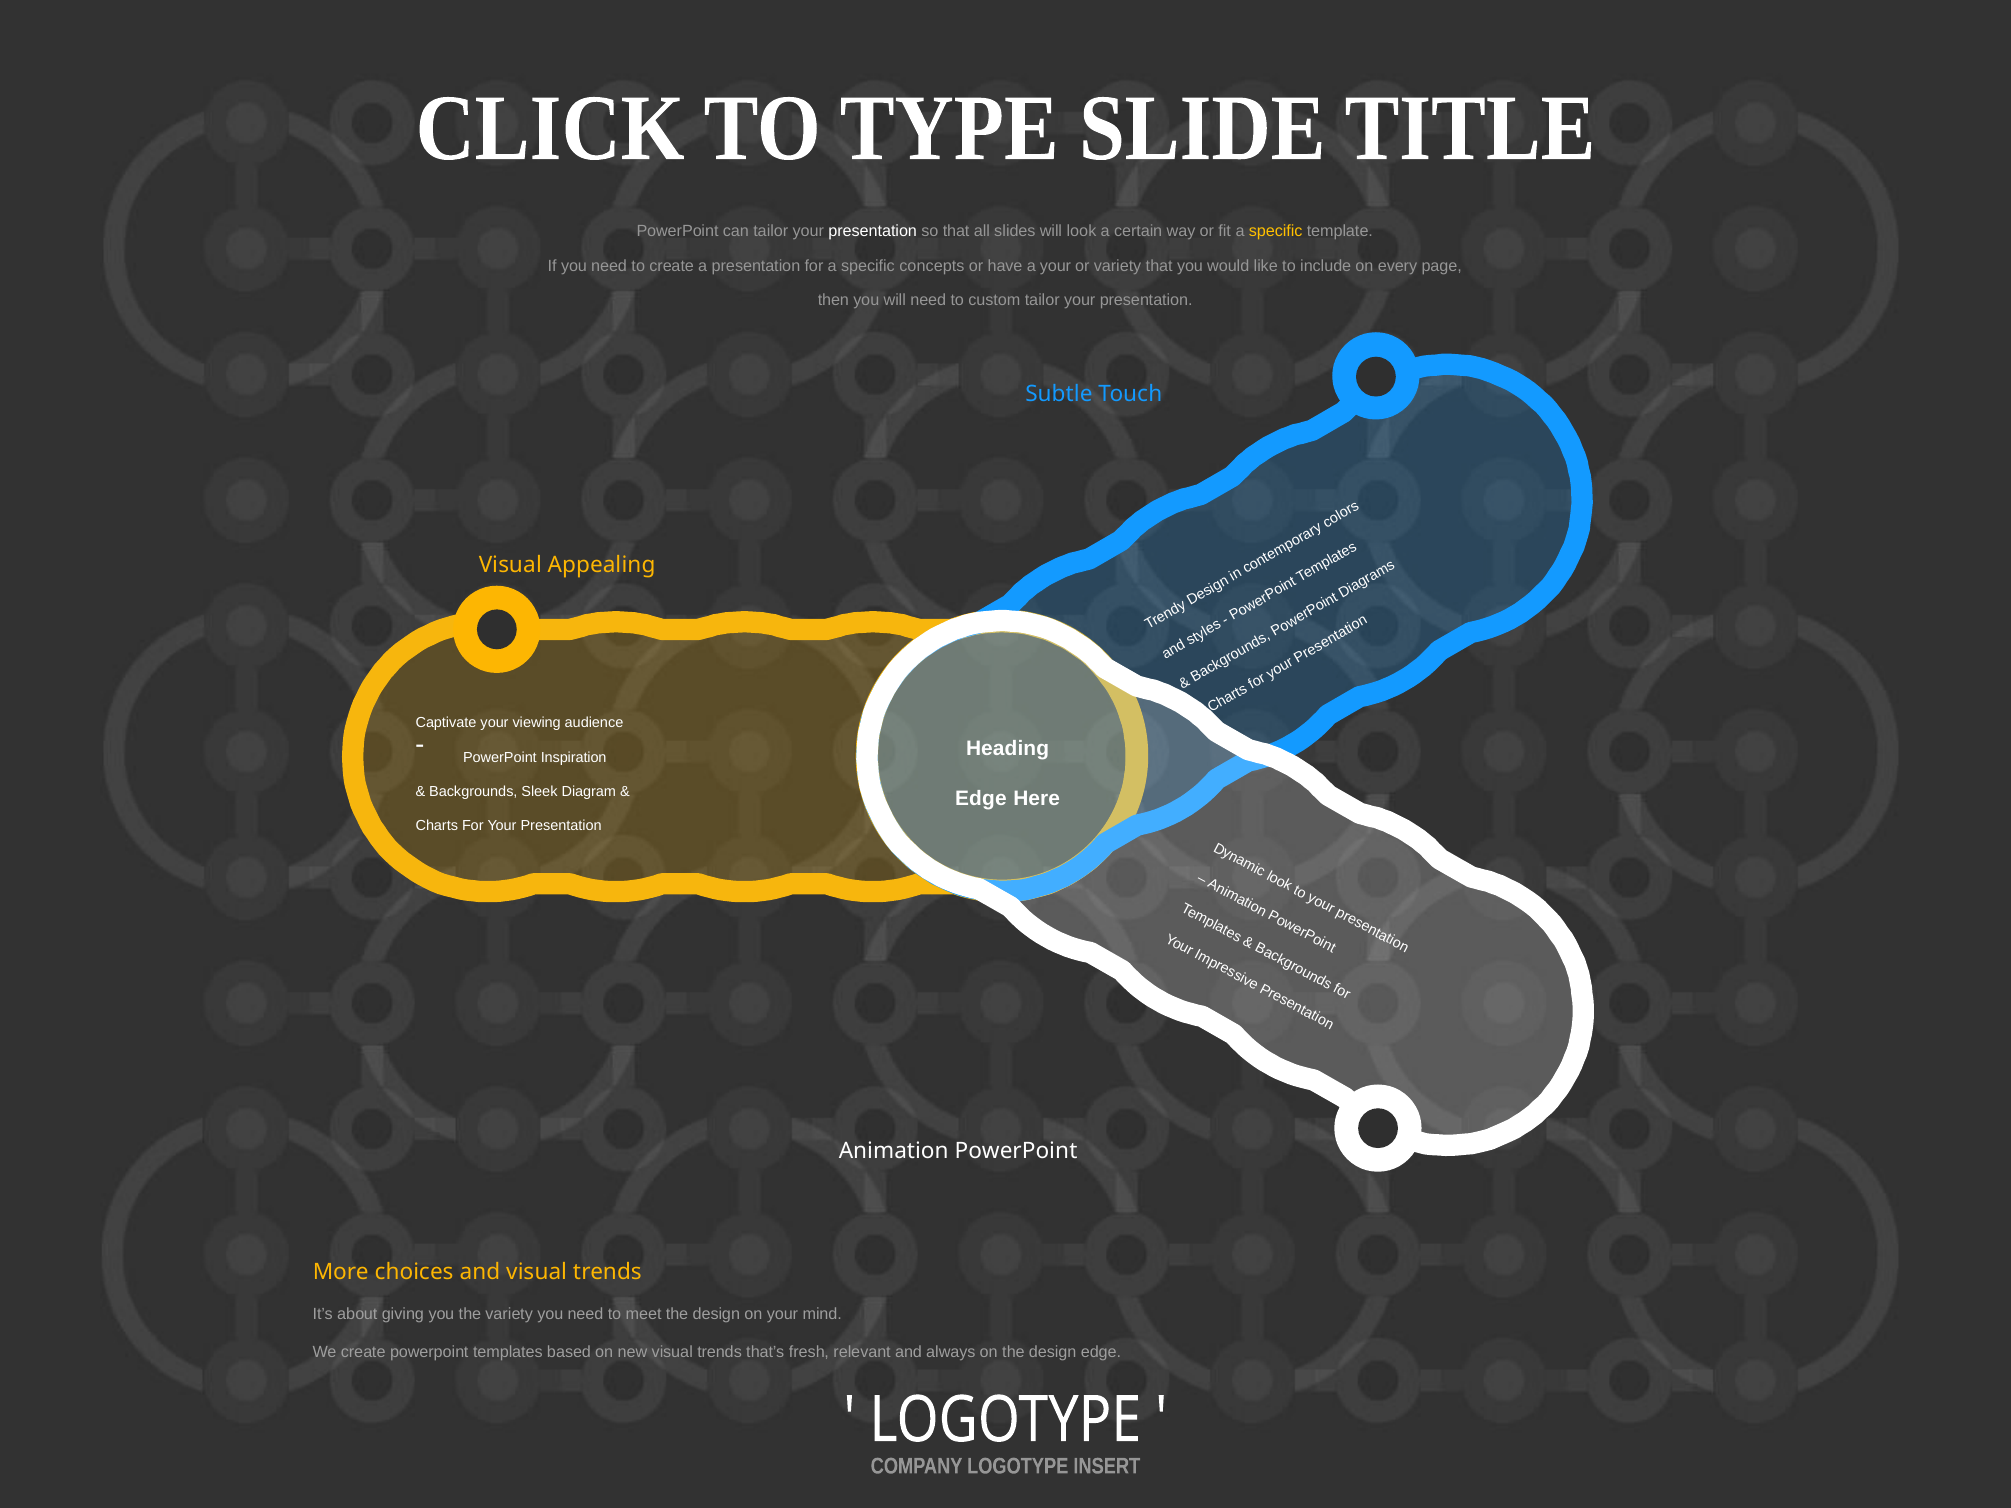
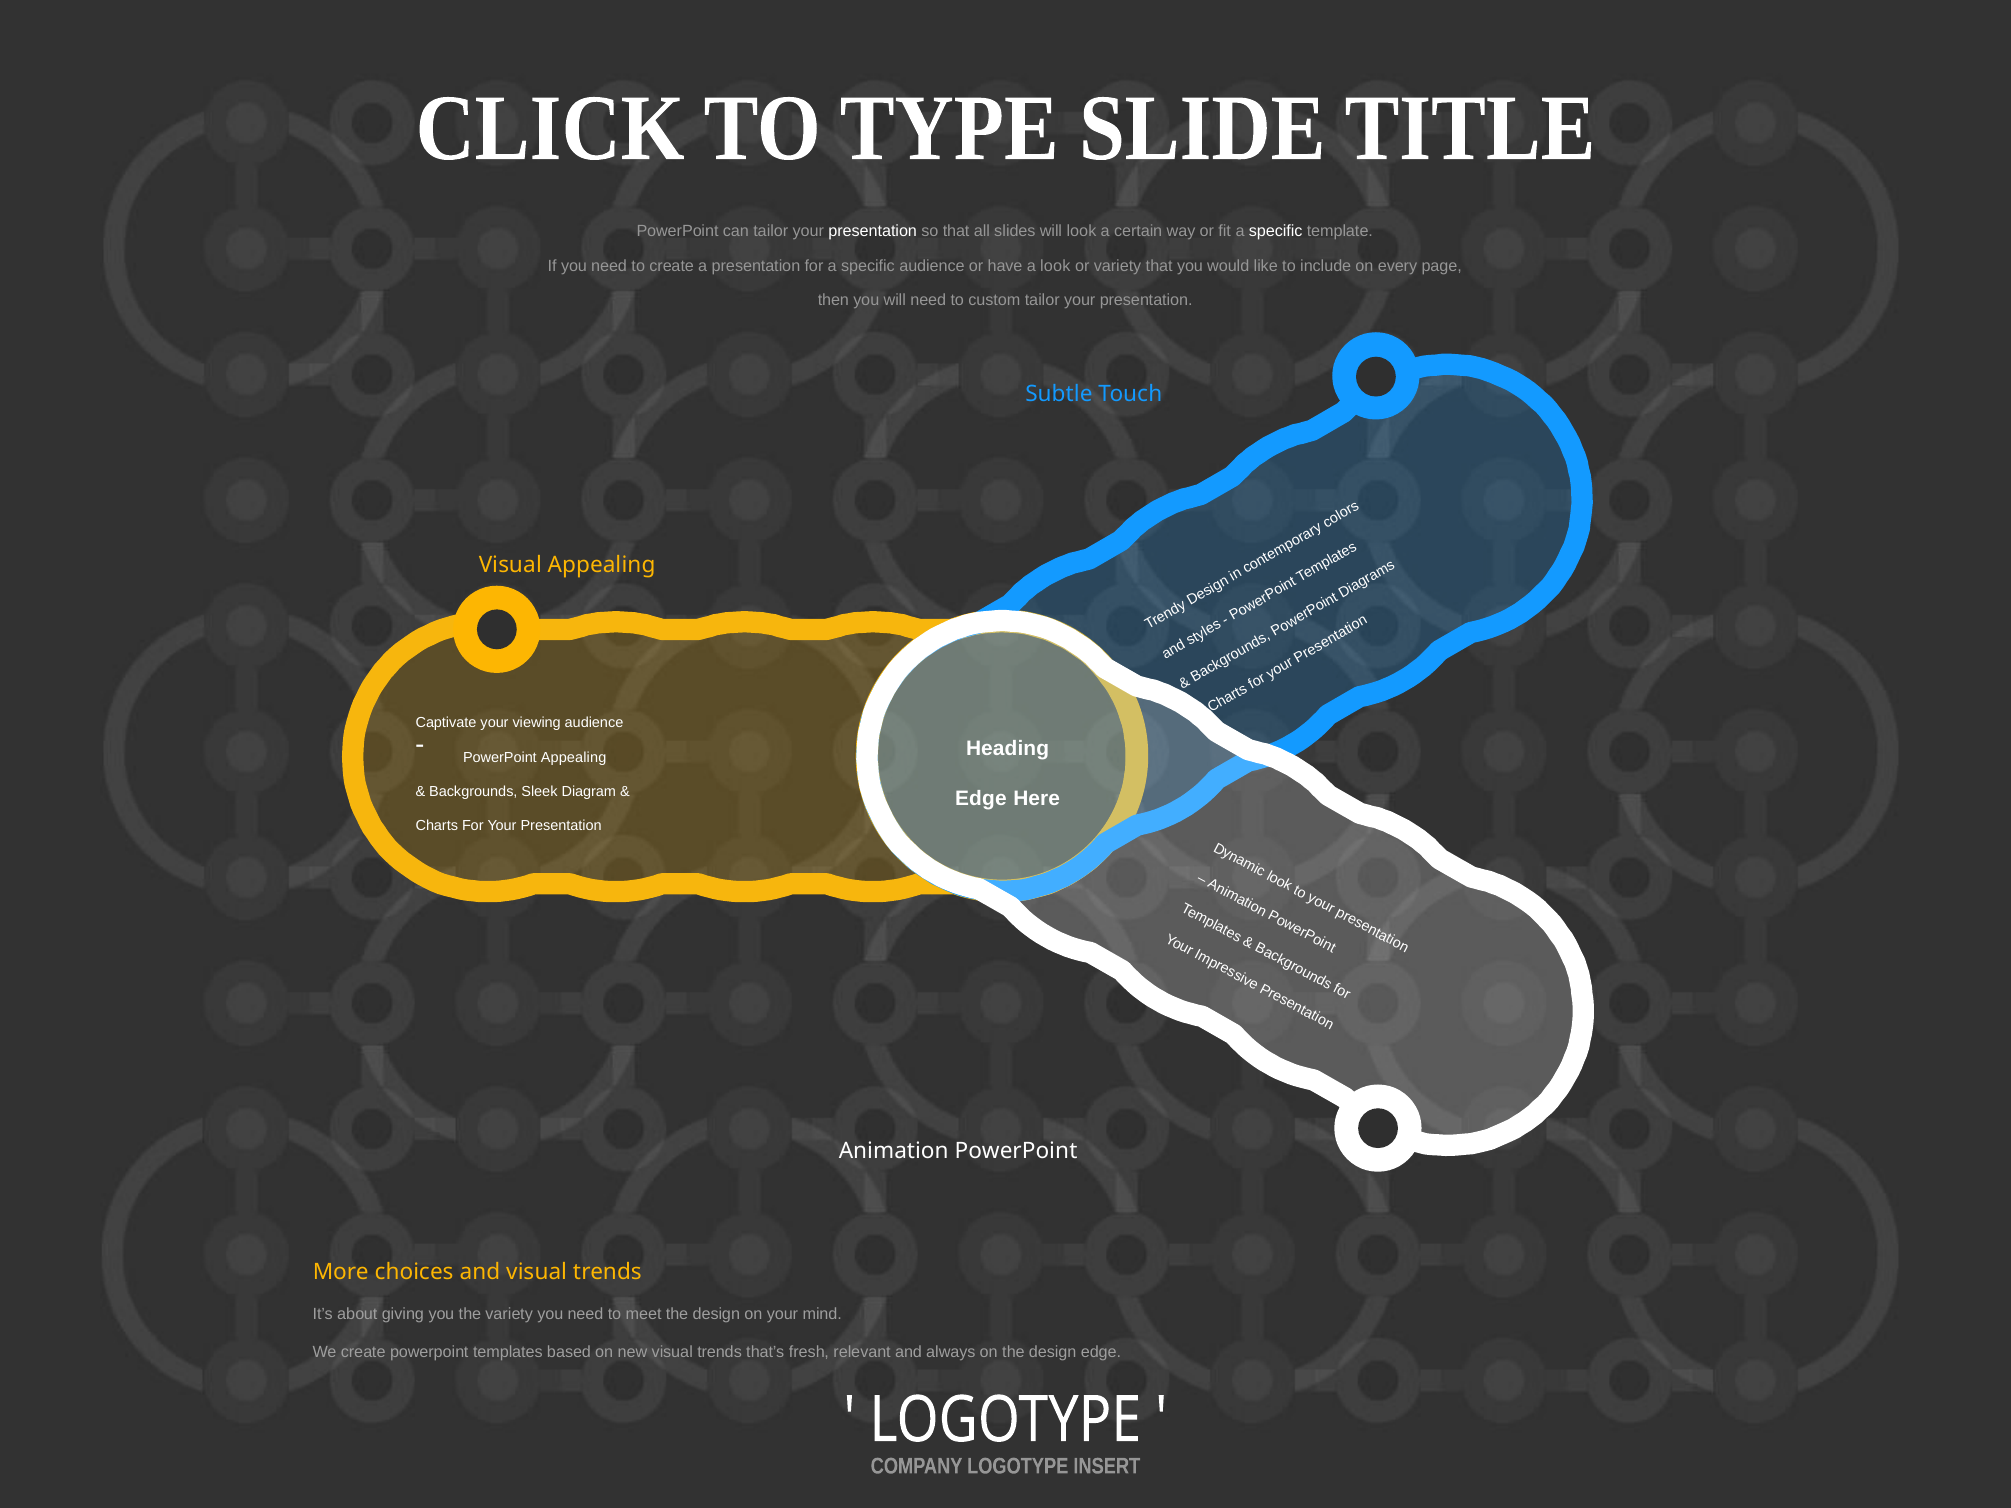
specific at (1276, 231) colour: yellow -> white
specific concepts: concepts -> audience
a your: your -> look
PowerPoint Inspiration: Inspiration -> Appealing
